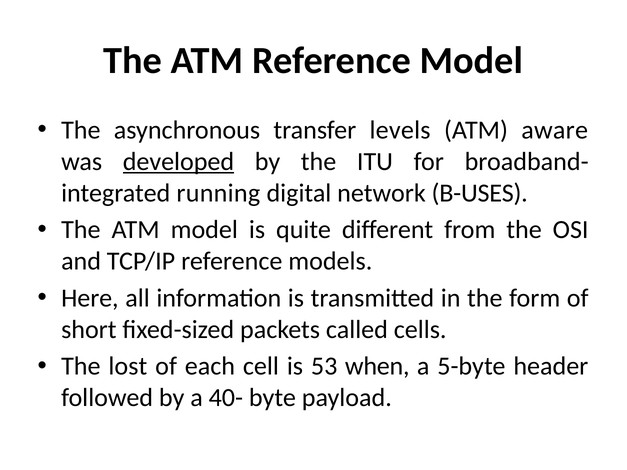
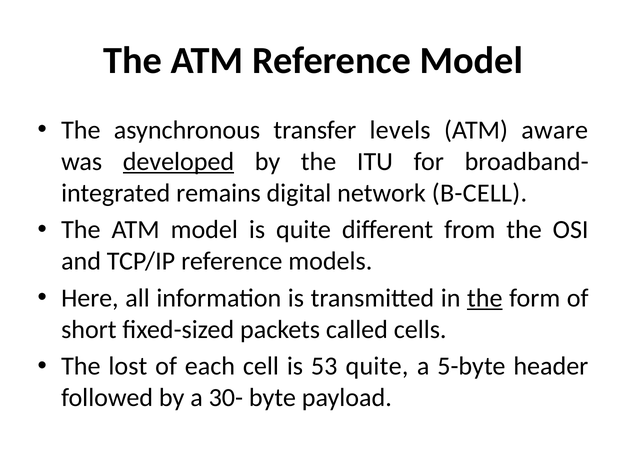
running: running -> remains
B-USES: B-USES -> B-CELL
the at (485, 298) underline: none -> present
53 when: when -> quite
40-: 40- -> 30-
